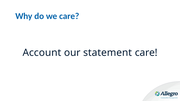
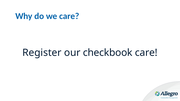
Account: Account -> Register
statement: statement -> checkbook
